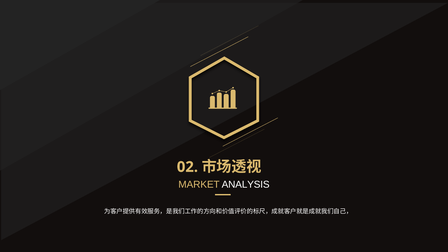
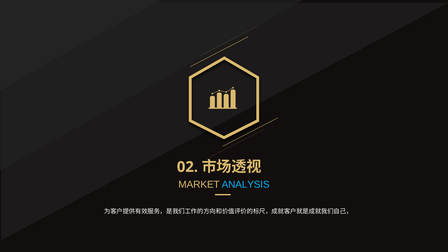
ANALYSIS colour: white -> light blue
